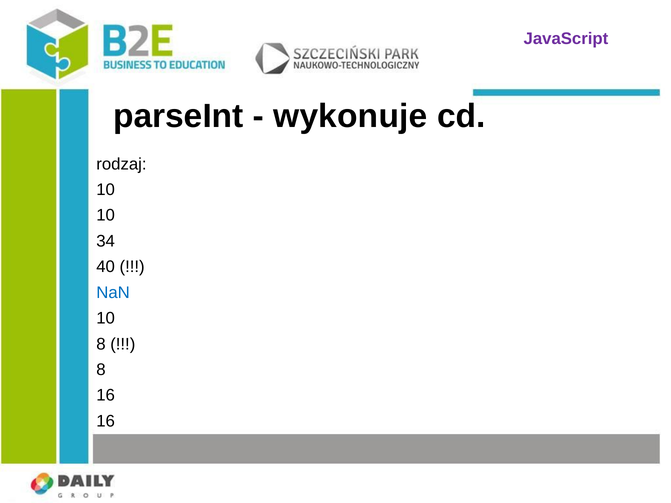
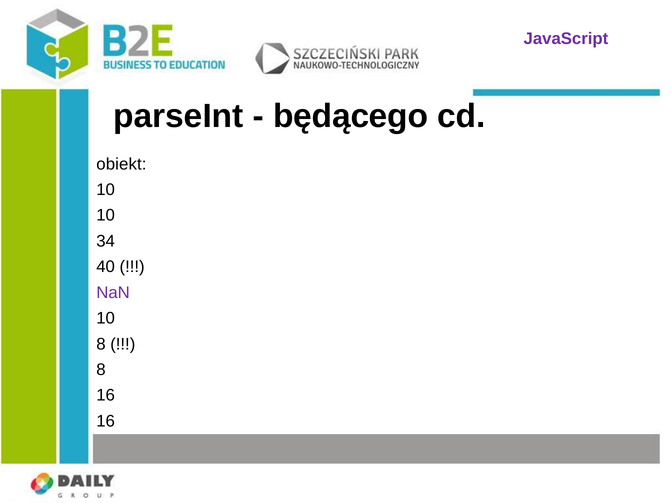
wykonuje: wykonuje -> będącego
rodzaj: rodzaj -> obiekt
NaN colour: blue -> purple
